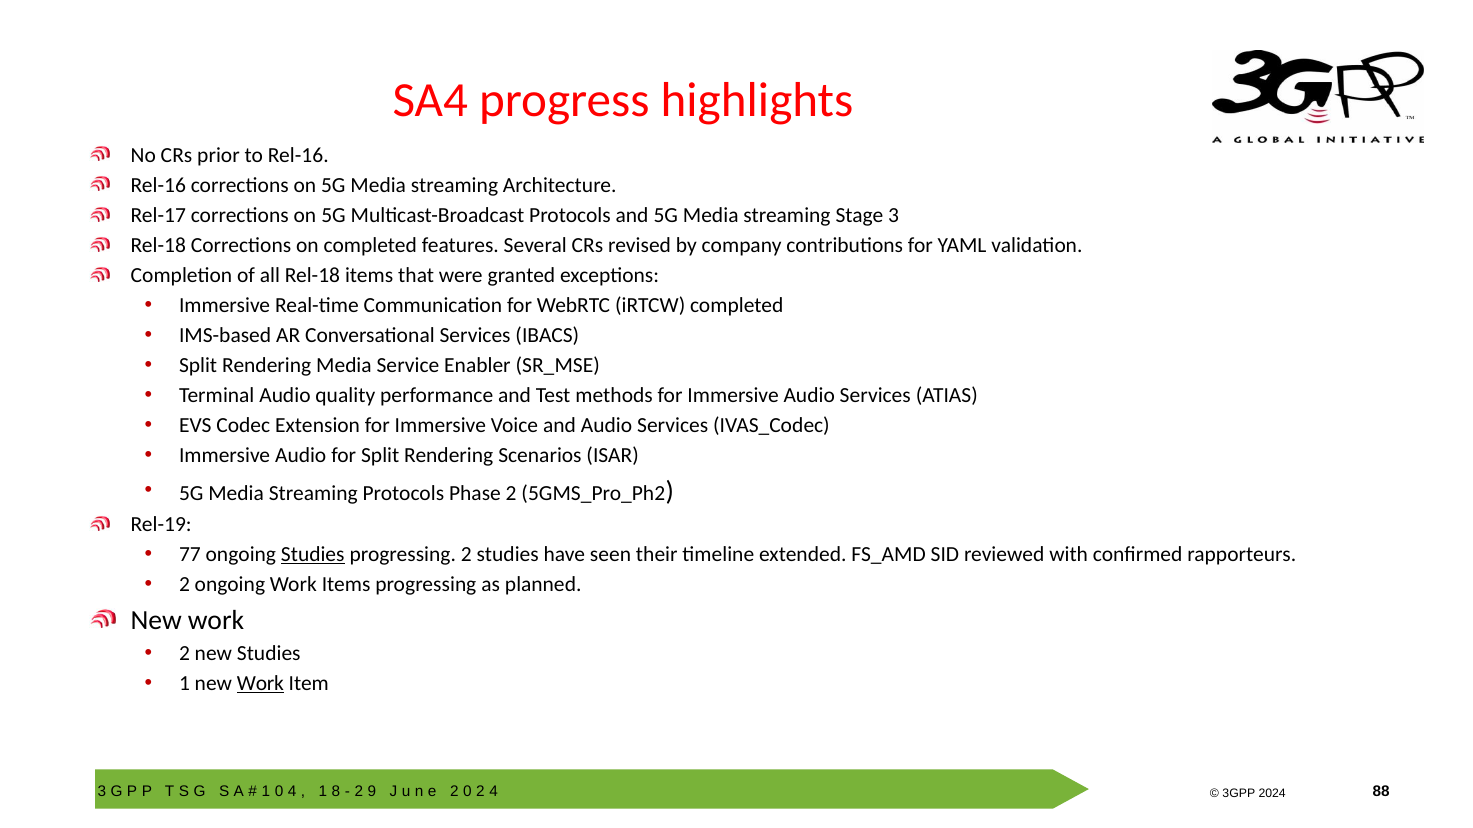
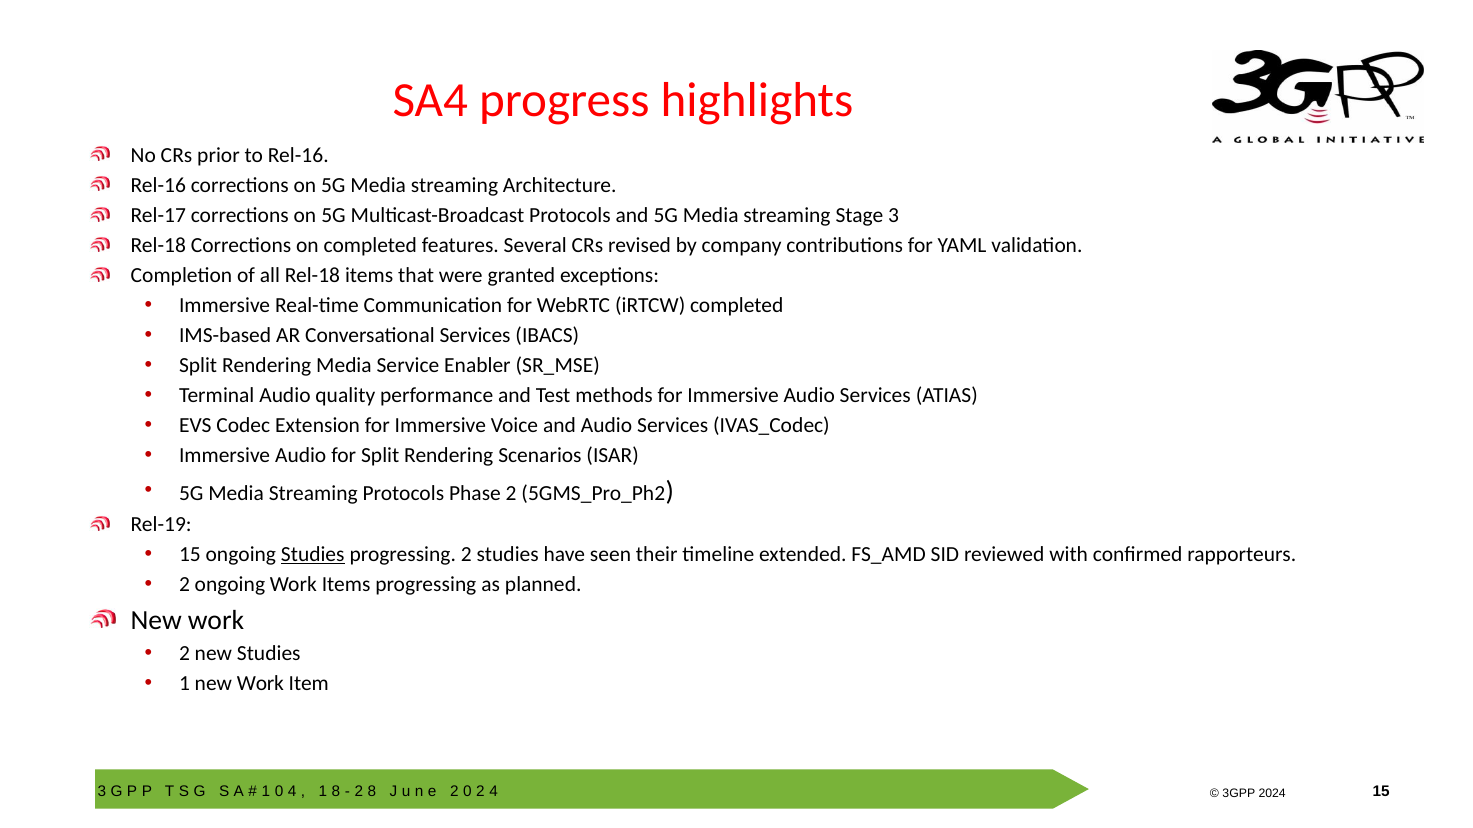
77 at (190, 555): 77 -> 15
Work at (260, 684) underline: present -> none
2 9: 9 -> 8
88 at (1381, 792): 88 -> 15
